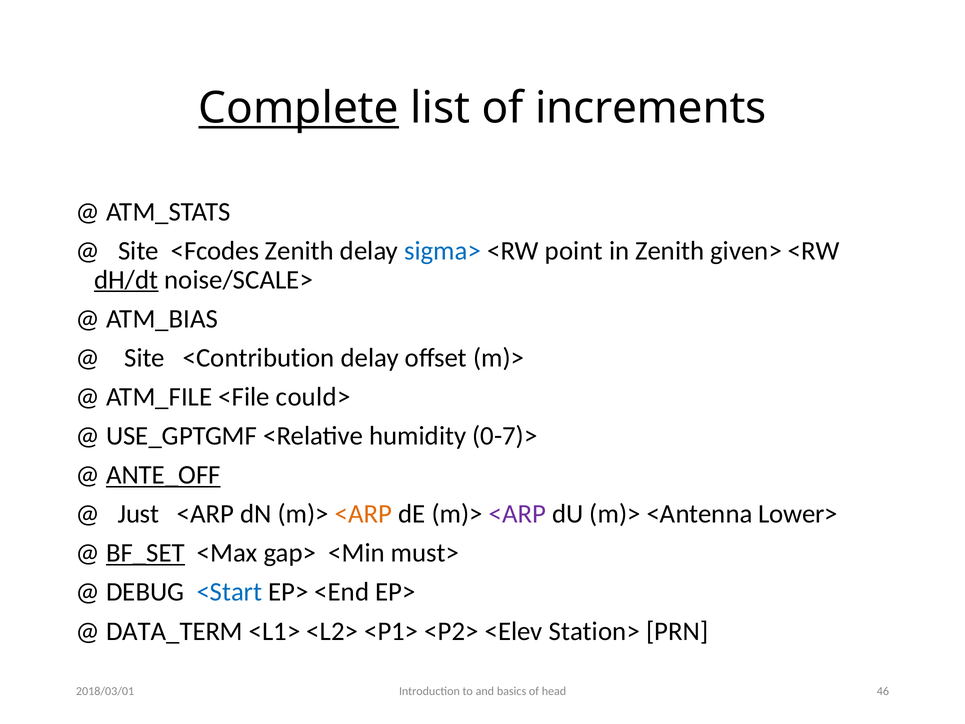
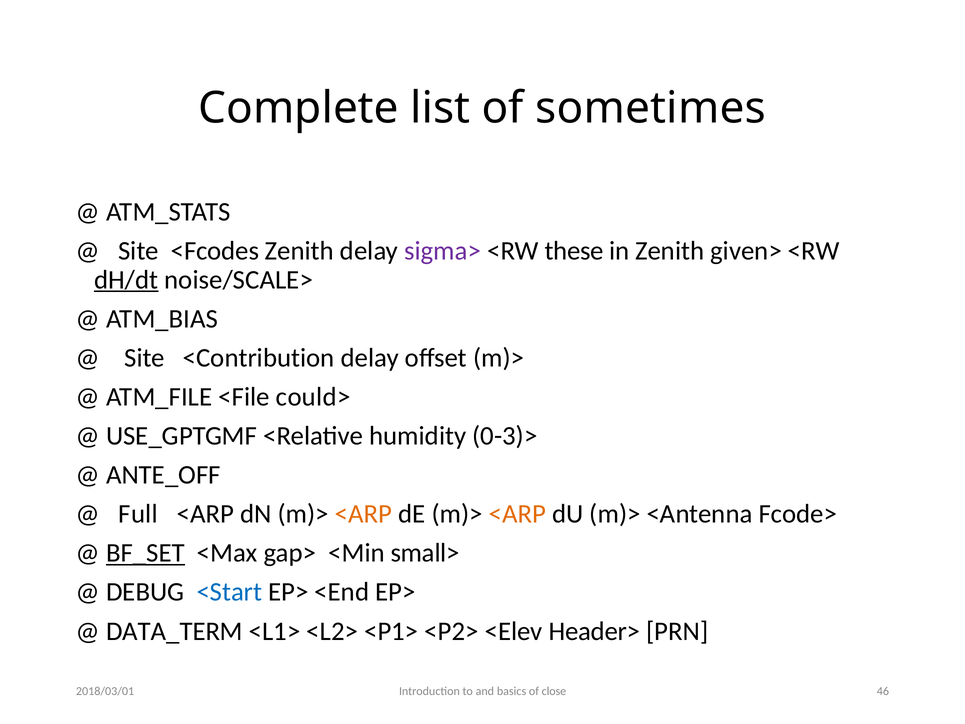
Complete underline: present -> none
increments: increments -> sometimes
sigma> colour: blue -> purple
point: point -> these
0-7)>: 0-7)> -> 0-3)>
ANTE_OFF underline: present -> none
Just: Just -> Full
<ARP at (517, 514) colour: purple -> orange
Lower>: Lower> -> Fcode>
must>: must> -> small>
Station>: Station> -> Header>
head: head -> close
